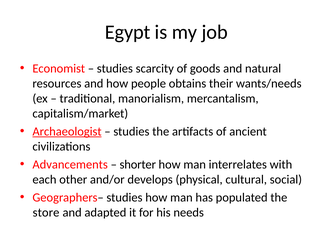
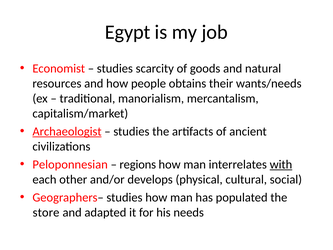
Advancements: Advancements -> Peloponnesian
shorter: shorter -> regions
with underline: none -> present
